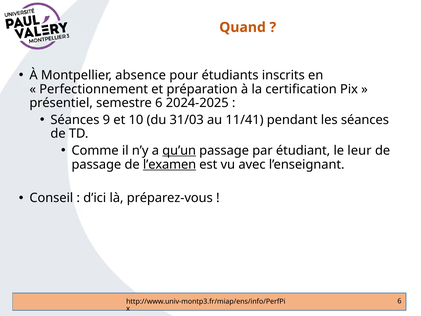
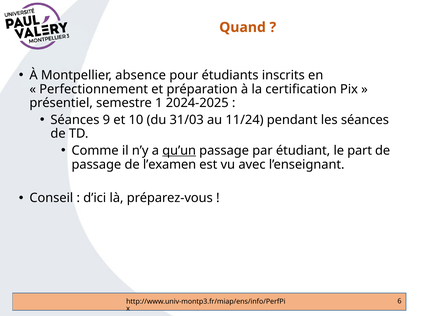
semestre 6: 6 -> 1
11/41: 11/41 -> 11/24
leur: leur -> part
l’examen underline: present -> none
